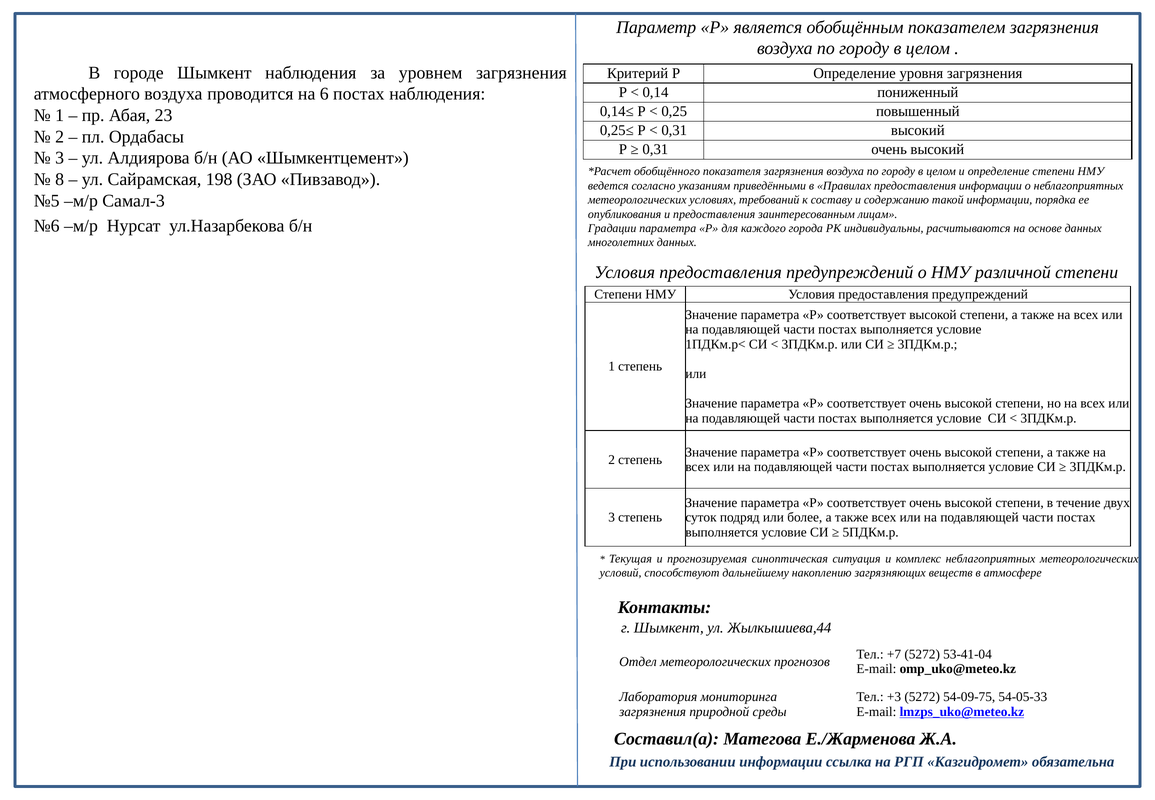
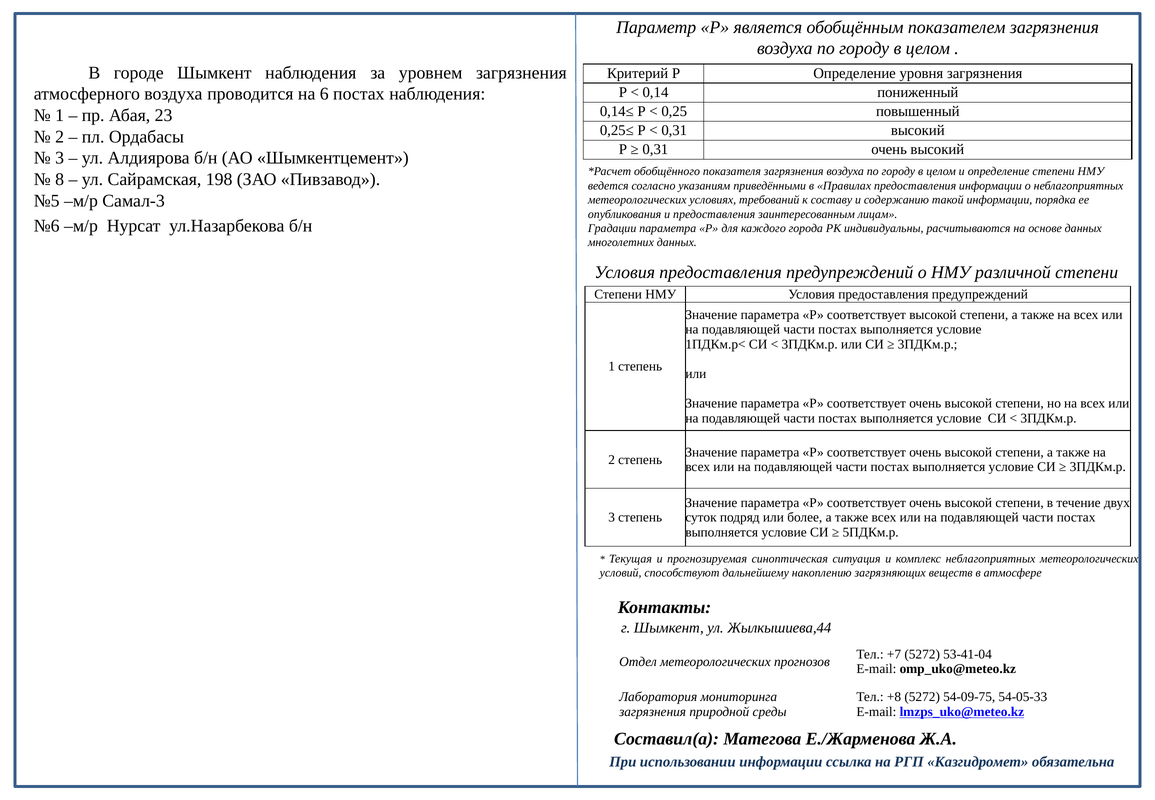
+3: +3 -> +8
